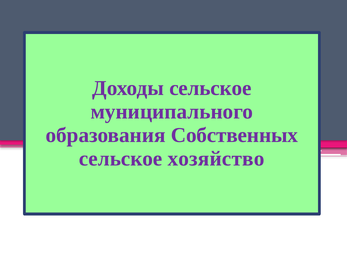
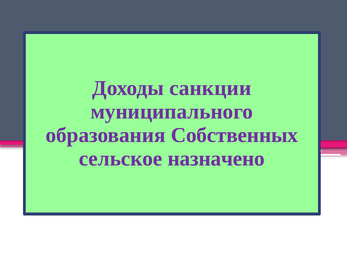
Доходы сельское: сельское -> санкции
хозяйство: хозяйство -> назначено
